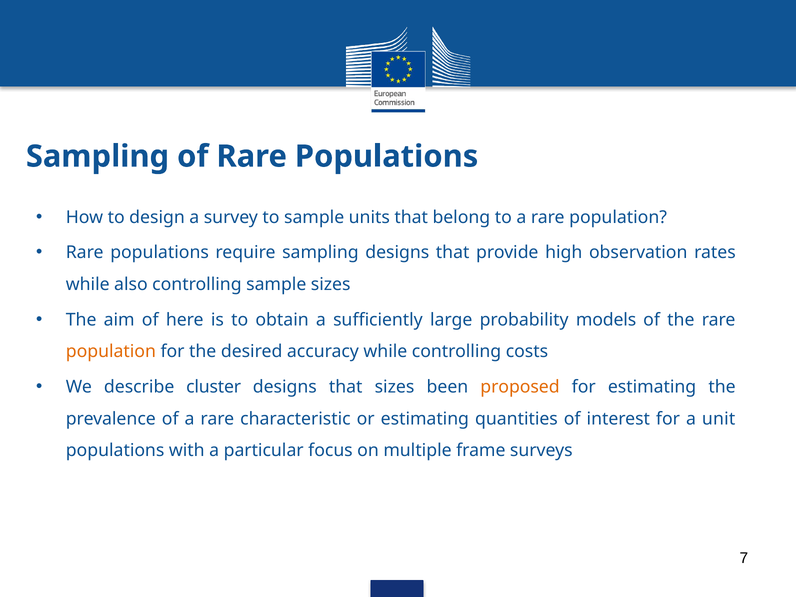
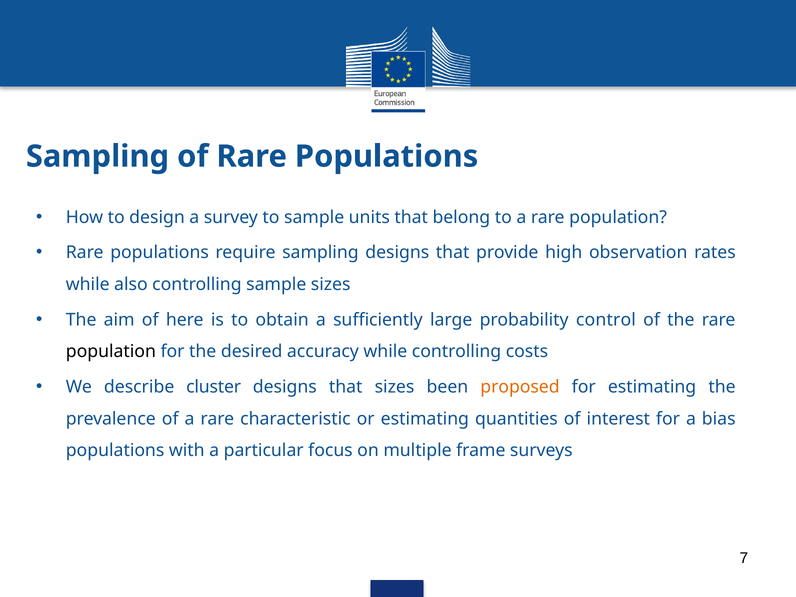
models: models -> control
population at (111, 352) colour: orange -> black
unit: unit -> bias
